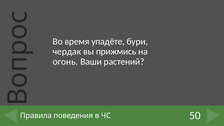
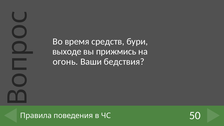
упадёте: упадёте -> средств
чердак: чердак -> выходе
растений: растений -> бедствия
